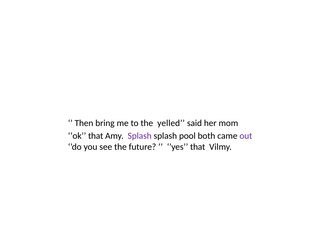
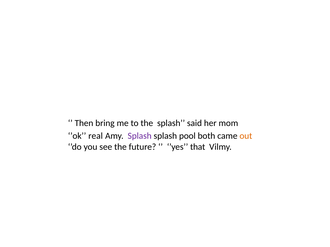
the yelled: yelled -> splash
’ok that: that -> real
out colour: purple -> orange
